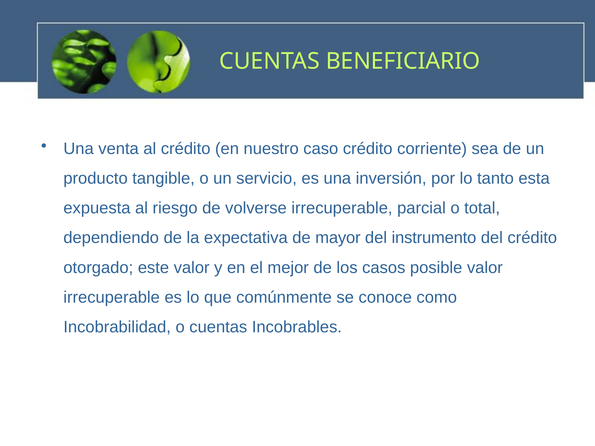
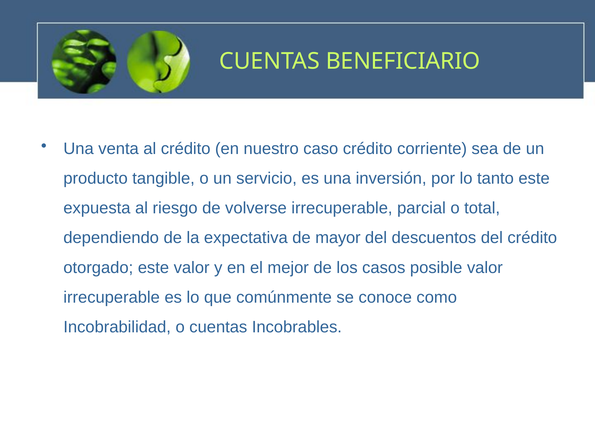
tanto esta: esta -> este
instrumento: instrumento -> descuentos
